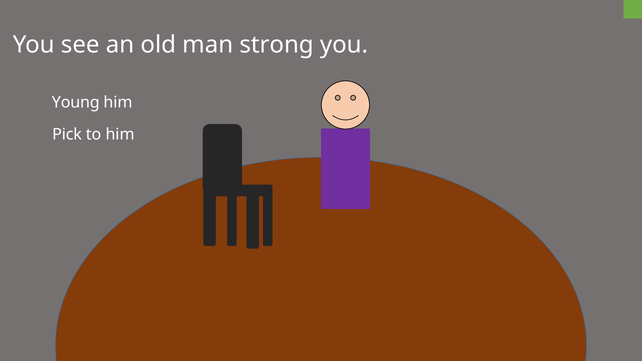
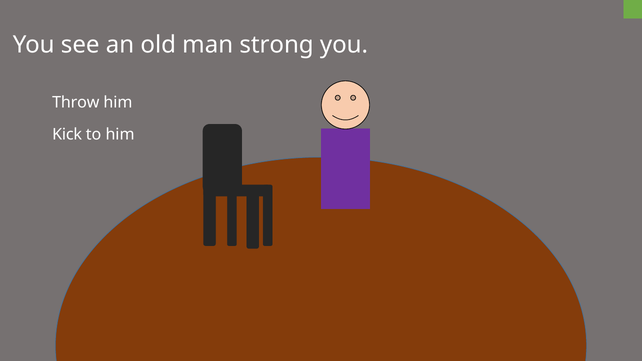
Young: Young -> Throw
Pick: Pick -> Kick
